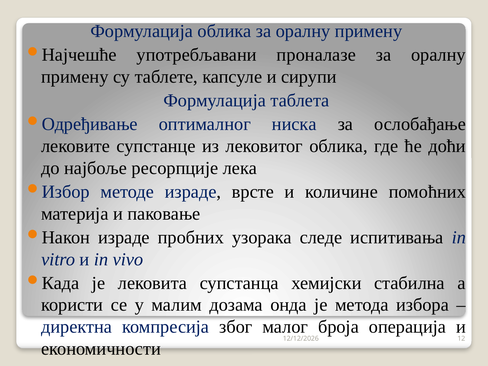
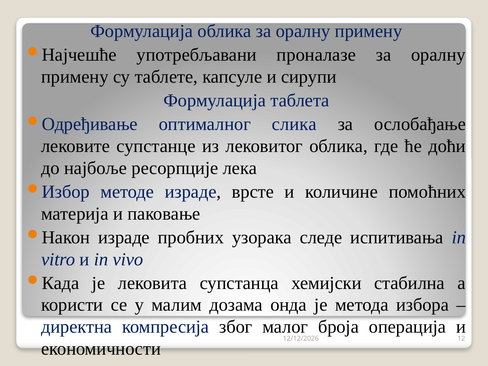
ниска: ниска -> слика
